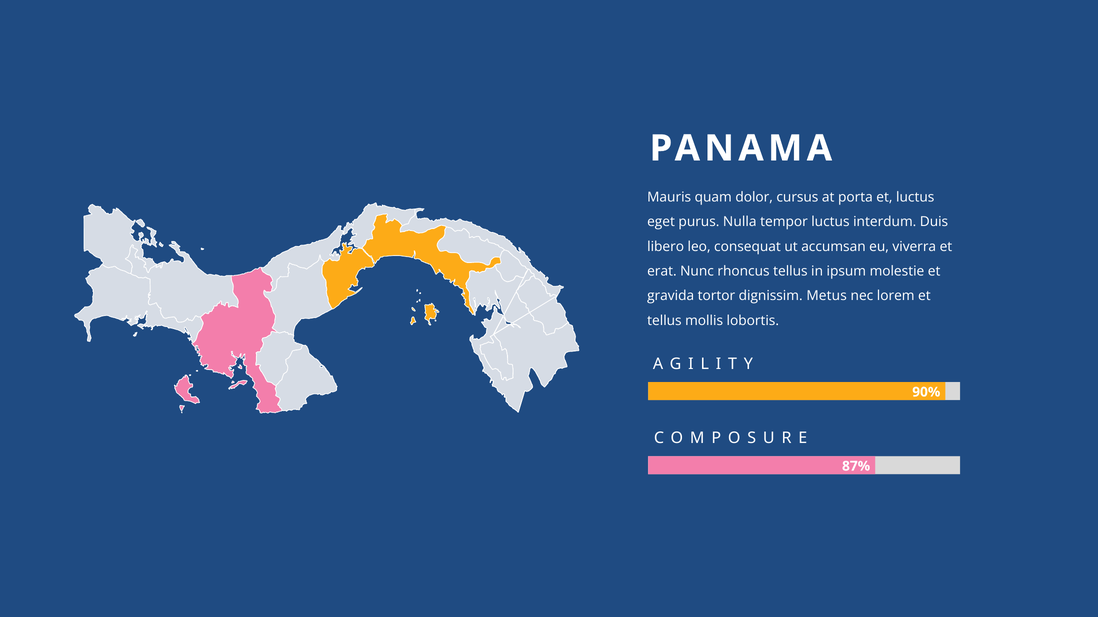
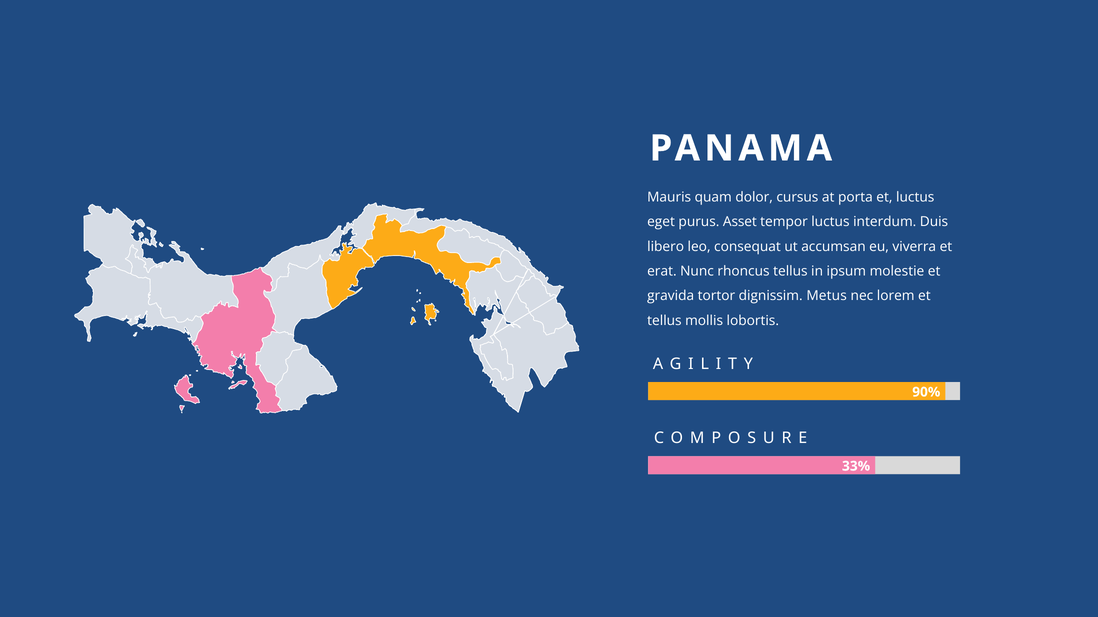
Nulla: Nulla -> Asset
87%: 87% -> 33%
